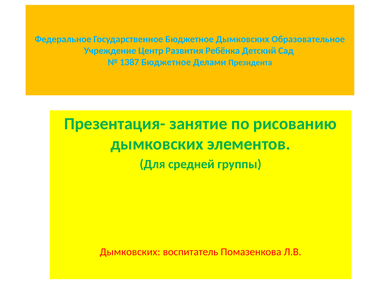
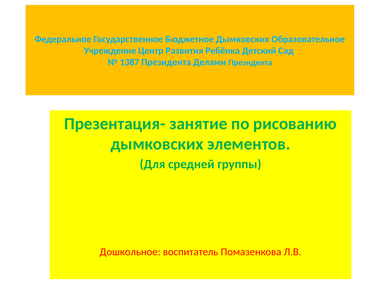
1387 Бюджетное: Бюджетное -> Президента
Дымковских at (130, 252): Дымковских -> Дошкольное
